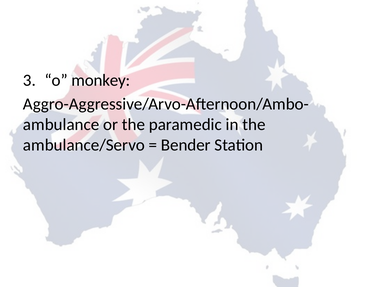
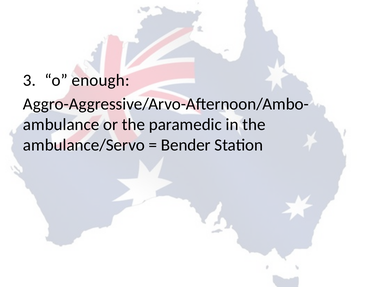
monkey: monkey -> enough
